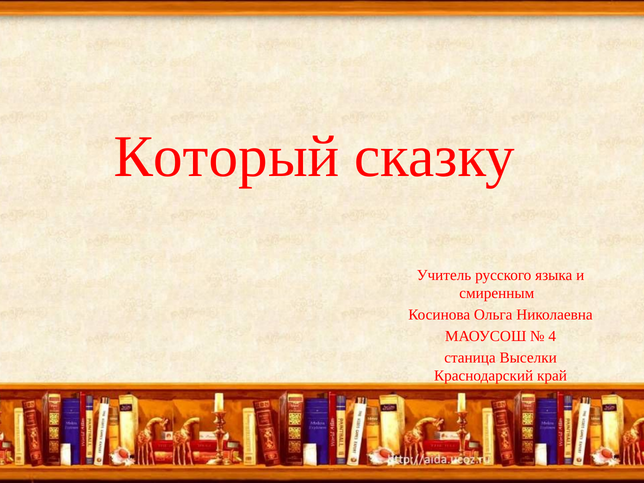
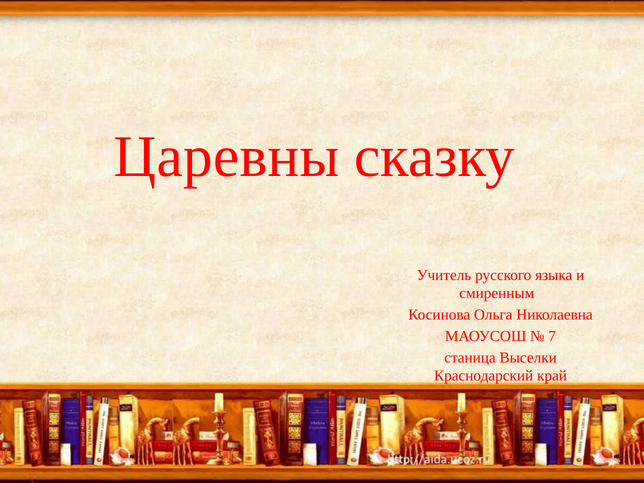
Который: Который -> Царевны
4: 4 -> 7
